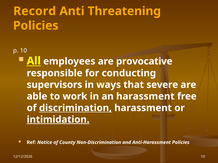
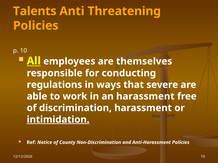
Record: Record -> Talents
provocative: provocative -> themselves
supervisors: supervisors -> regulations
discrimination underline: present -> none
